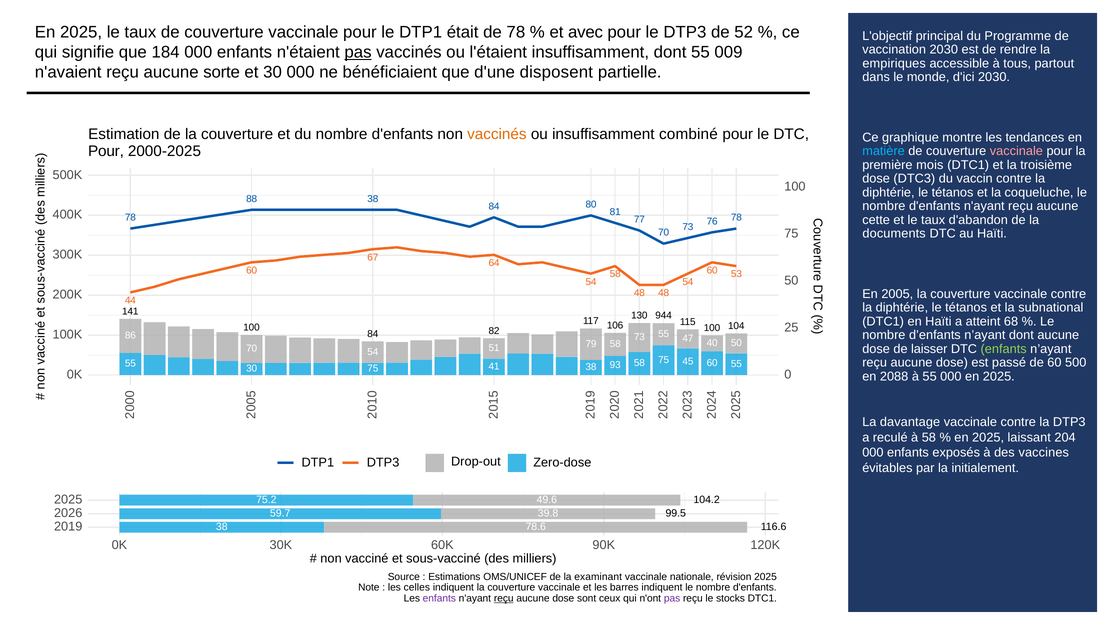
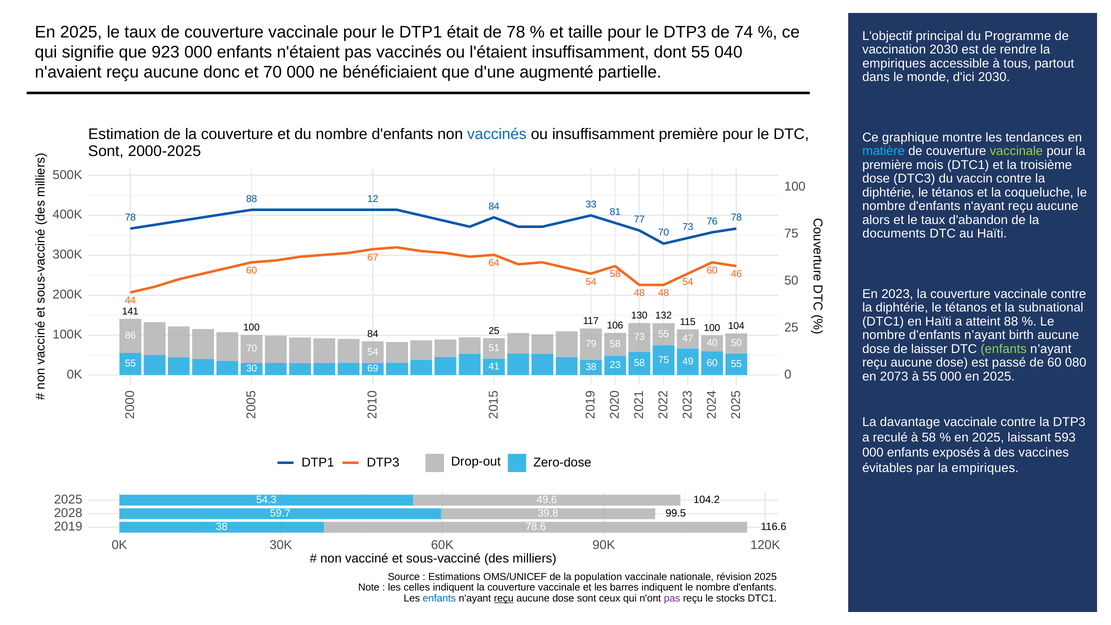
avec: avec -> taille
52: 52 -> 74
184: 184 -> 923
pas at (358, 52) underline: present -> none
009: 009 -> 040
sorte: sorte -> donc
et 30: 30 -> 70
disposent: disposent -> augmenté
vaccinés at (497, 134) colour: orange -> blue
insuffisamment combiné: combiné -> première
Pour at (106, 151): Pour -> Sont
vaccinale at (1016, 151) colour: pink -> light green
88 38: 38 -> 12
80: 80 -> 33
cette: cette -> alors
53: 53 -> 46
2005: 2005 -> 2023
944: 944 -> 132
atteint 68: 68 -> 88
84 82: 82 -> 25
n’ayant dont: dont -> birth
500: 500 -> 080
30 75: 75 -> 69
93: 93 -> 23
45: 45 -> 49
2088: 2088 -> 2073
204: 204 -> 593
par la initialement: initialement -> empiriques
75.2: 75.2 -> 54.3
2026: 2026 -> 2028
examinant: examinant -> population
enfants at (439, 598) colour: purple -> blue
